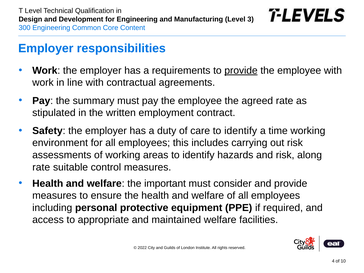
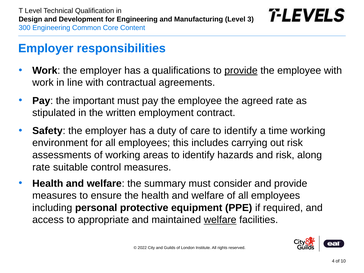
requirements: requirements -> qualifications
summary: summary -> important
important: important -> summary
welfare at (220, 220) underline: none -> present
